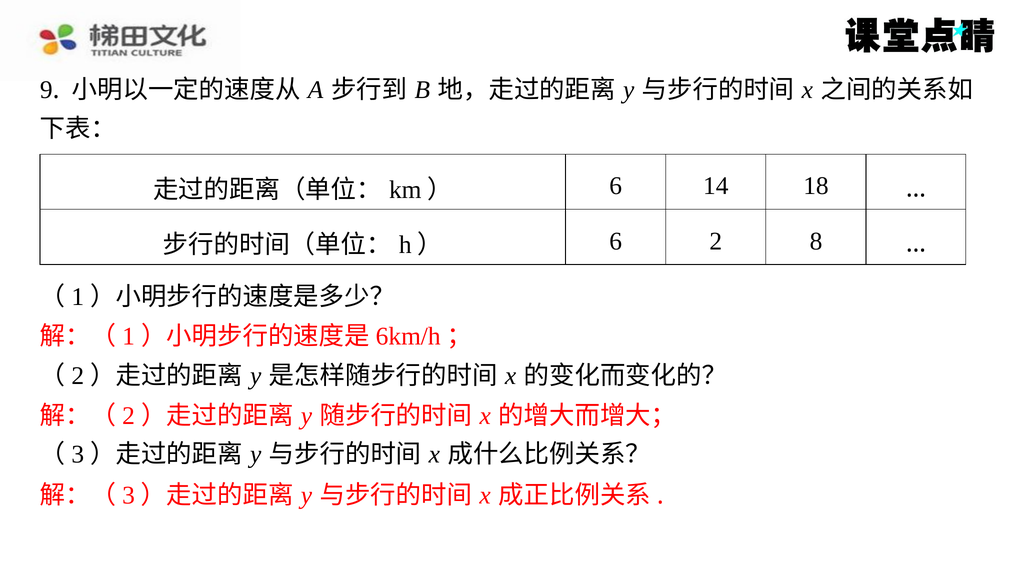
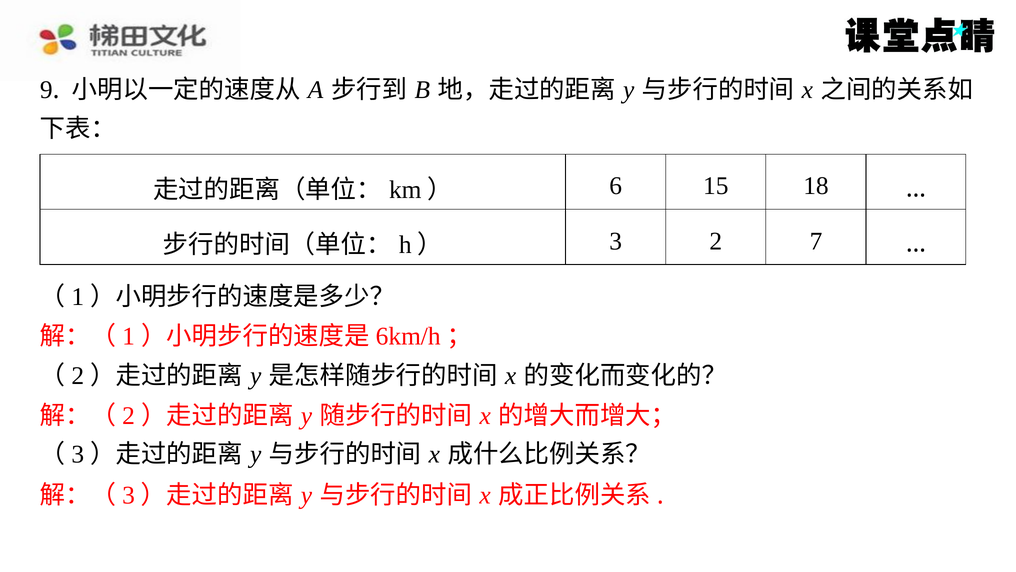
14: 14 -> 15
6 at (616, 241): 6 -> 3
8: 8 -> 7
